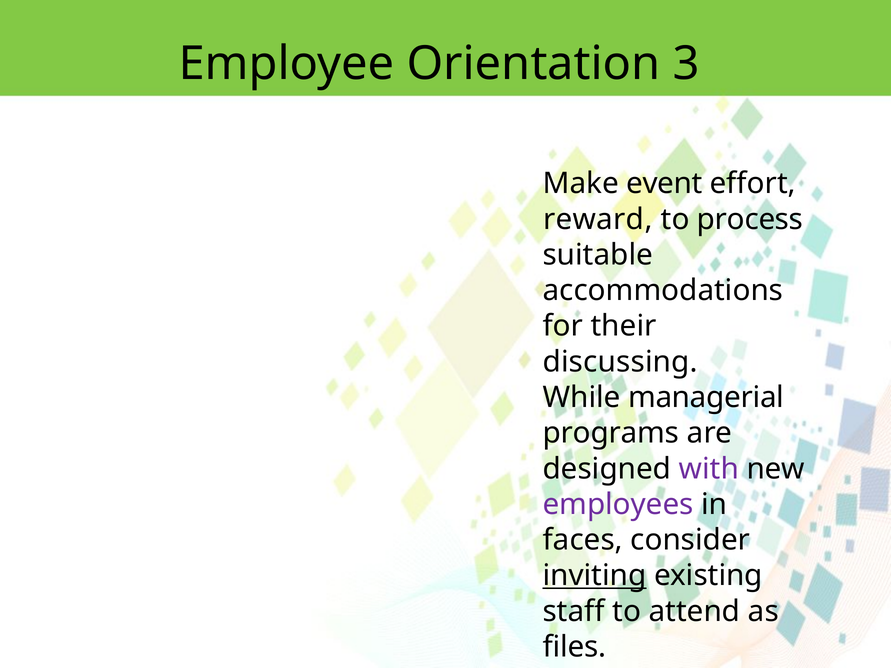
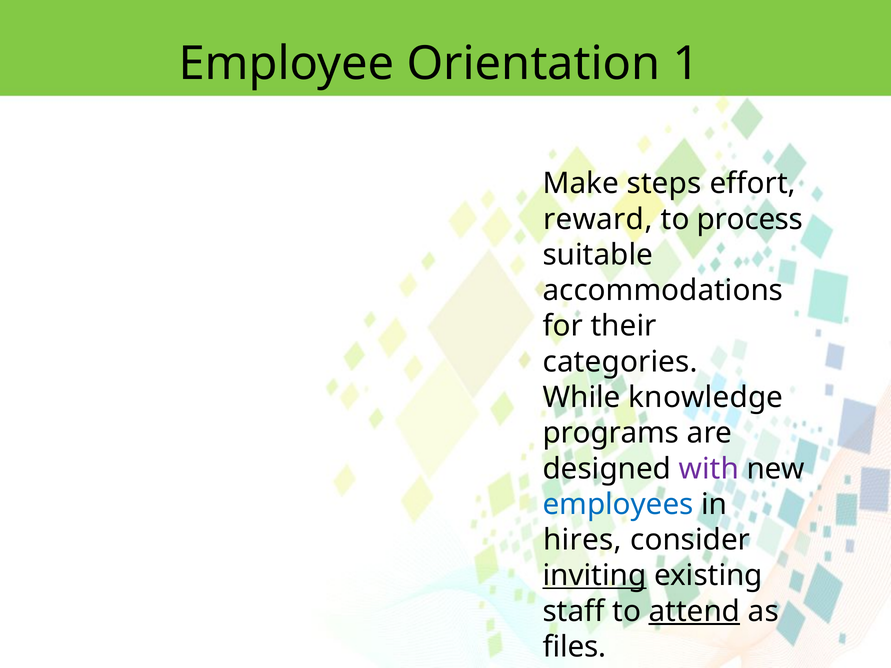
3: 3 -> 1
event: event -> steps
discussing: discussing -> categories
managerial: managerial -> knowledge
employees colour: purple -> blue
faces: faces -> hires
attend underline: none -> present
